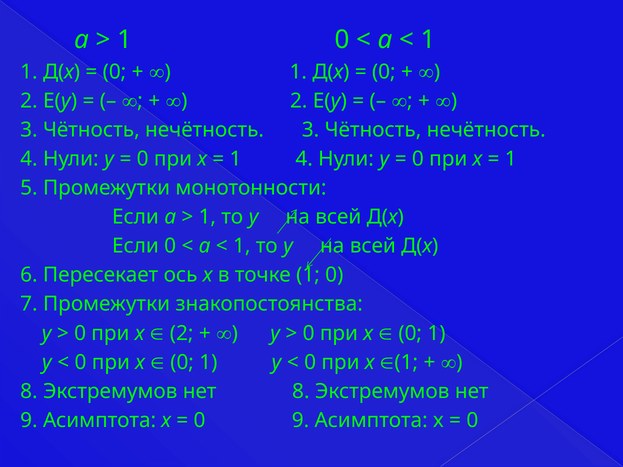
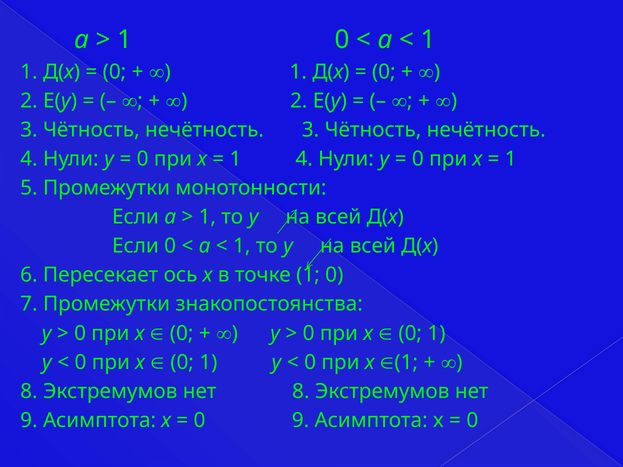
2 at (182, 333): 2 -> 0
